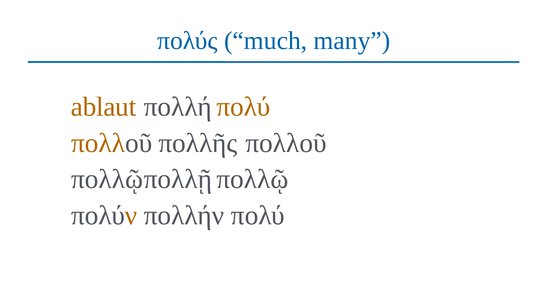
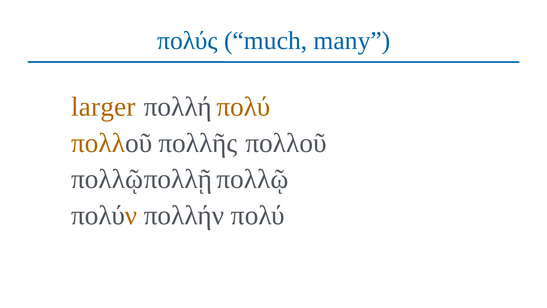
ablaut: ablaut -> larger
